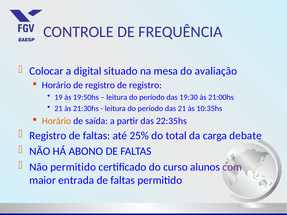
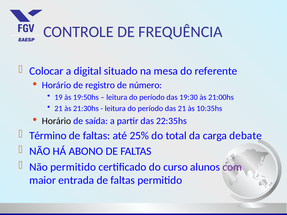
avaliação: avaliação -> referente
registro de registro: registro -> número
Horário at (57, 121) colour: orange -> black
Registro at (48, 136): Registro -> Término
